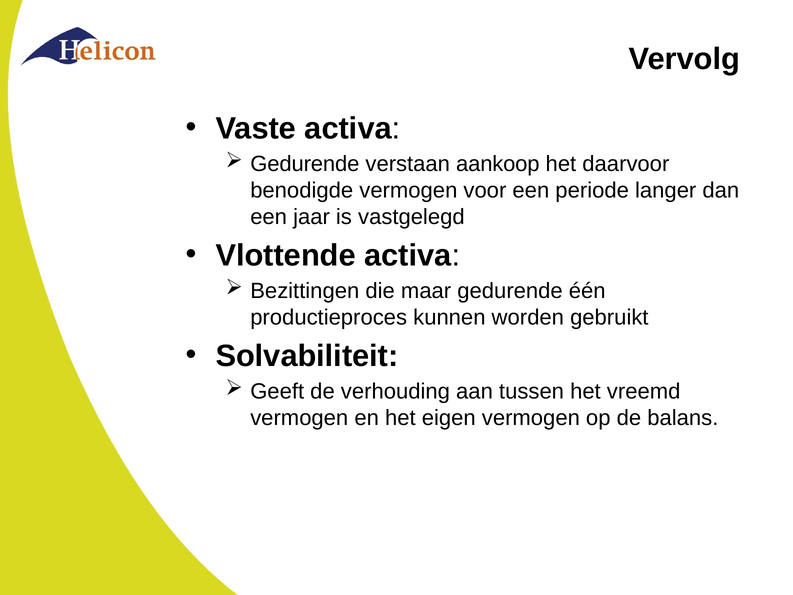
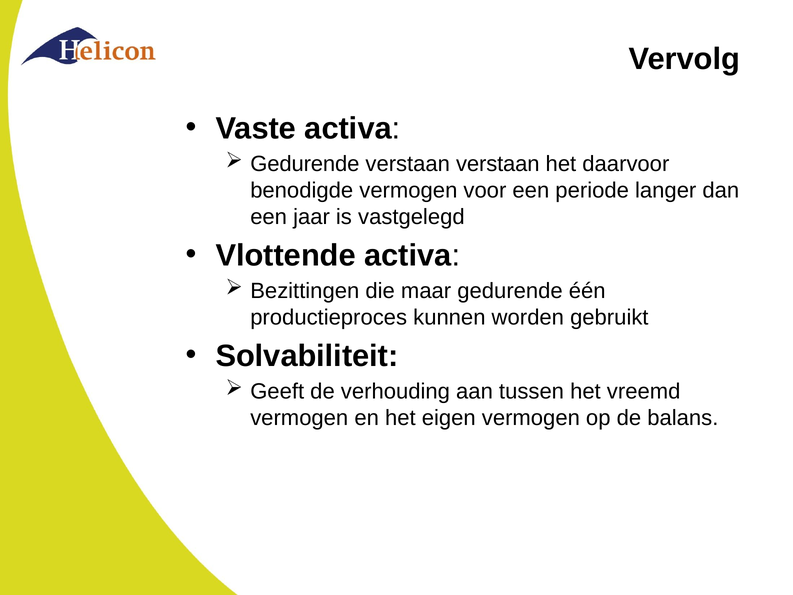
verstaan aankoop: aankoop -> verstaan
